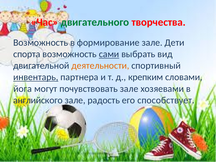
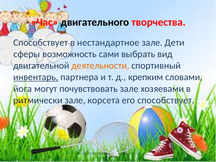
двигательного colour: green -> black
Возможность at (41, 43): Возможность -> Способствует
формирование: формирование -> нестандартное
спорта: спорта -> сферы
сами underline: present -> none
английского: английского -> ритмически
радость: радость -> корсета
